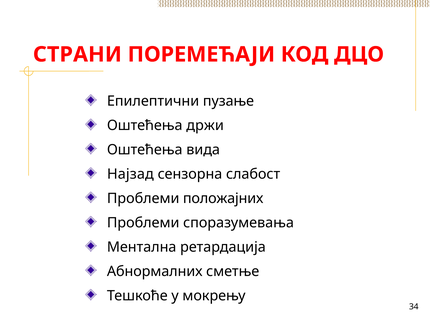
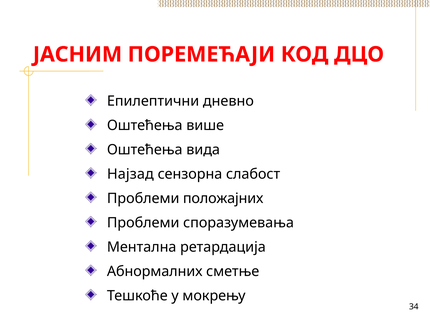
СТРАНИ: СТРАНИ -> ЈАСНИМ
пузање: пузање -> дневно
држи: држи -> више
